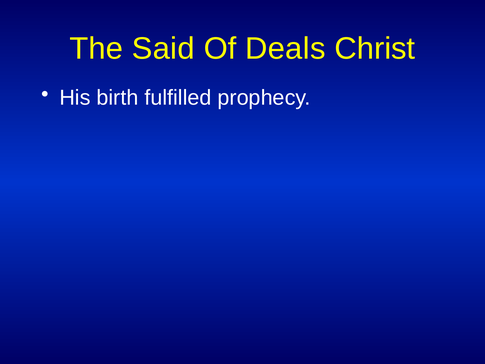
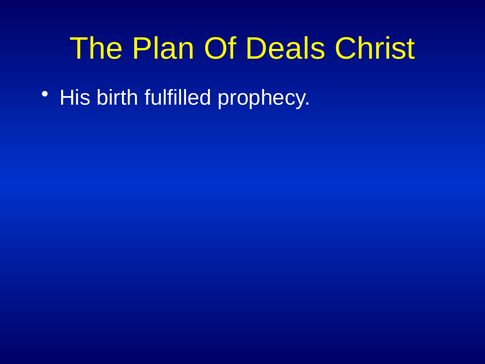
Said: Said -> Plan
